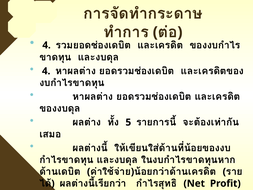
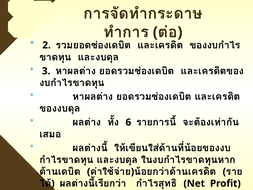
4 at (47, 45): 4 -> 2
4 at (46, 71): 4 -> 3
5: 5 -> 6
